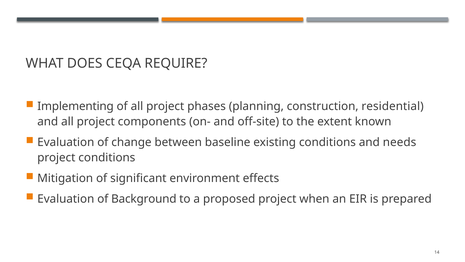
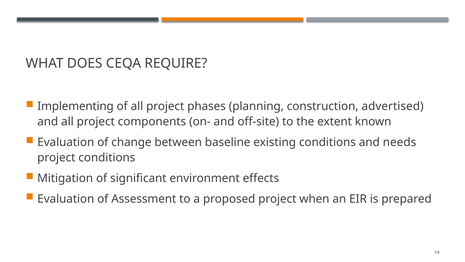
residential: residential -> advertised
Background: Background -> Assessment
